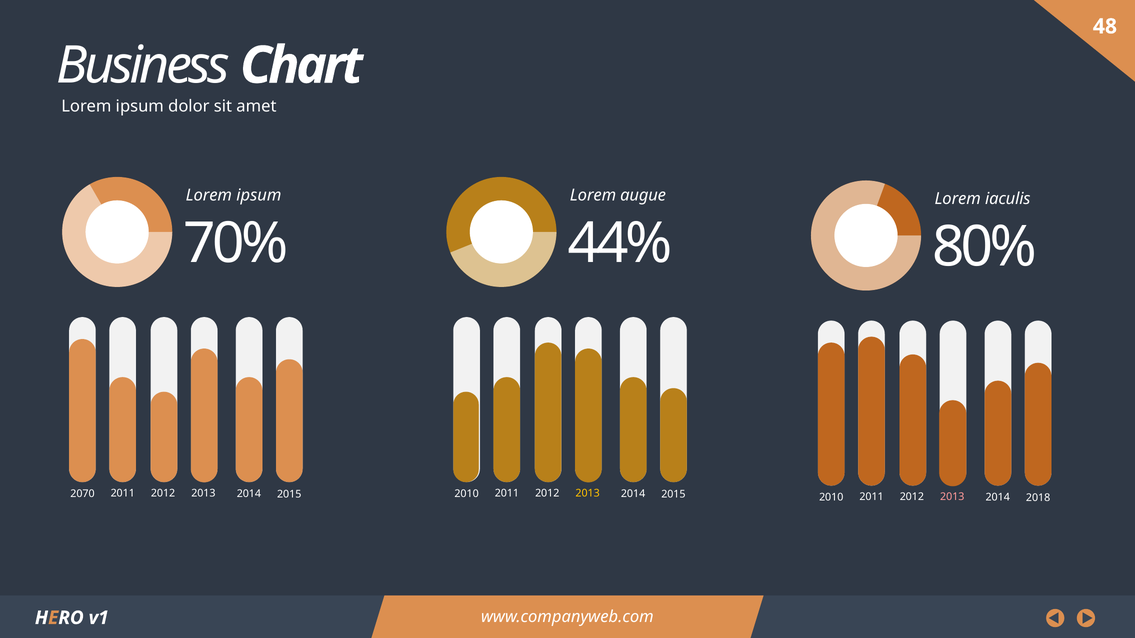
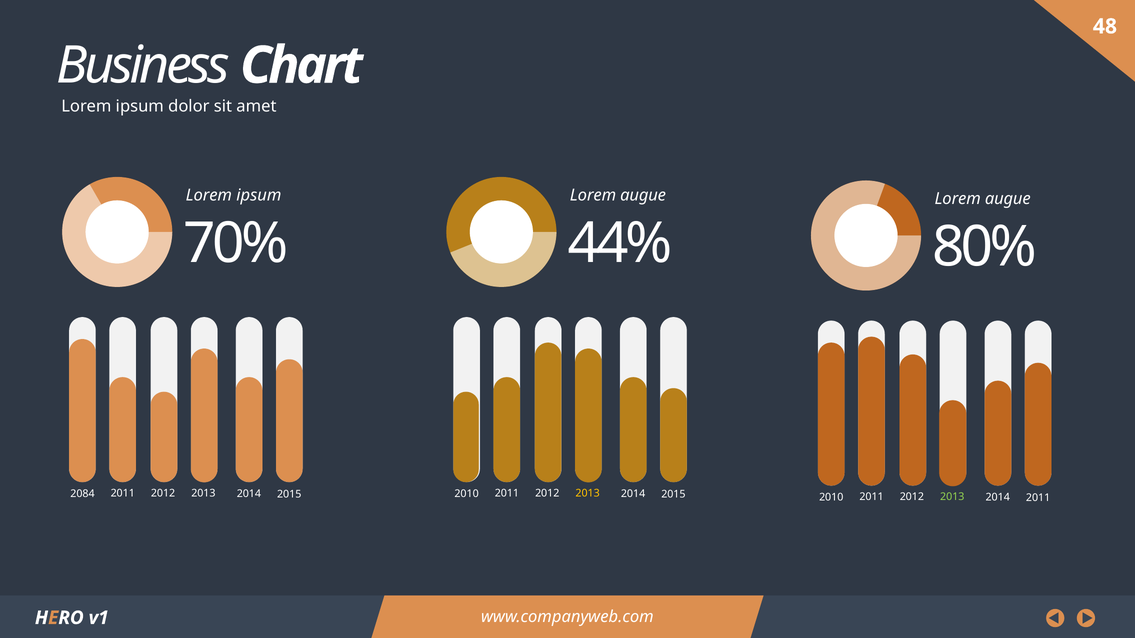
iaculis at (1008, 199): iaculis -> augue
2070: 2070 -> 2084
2013 at (952, 497) colour: pink -> light green
2014 2018: 2018 -> 2011
